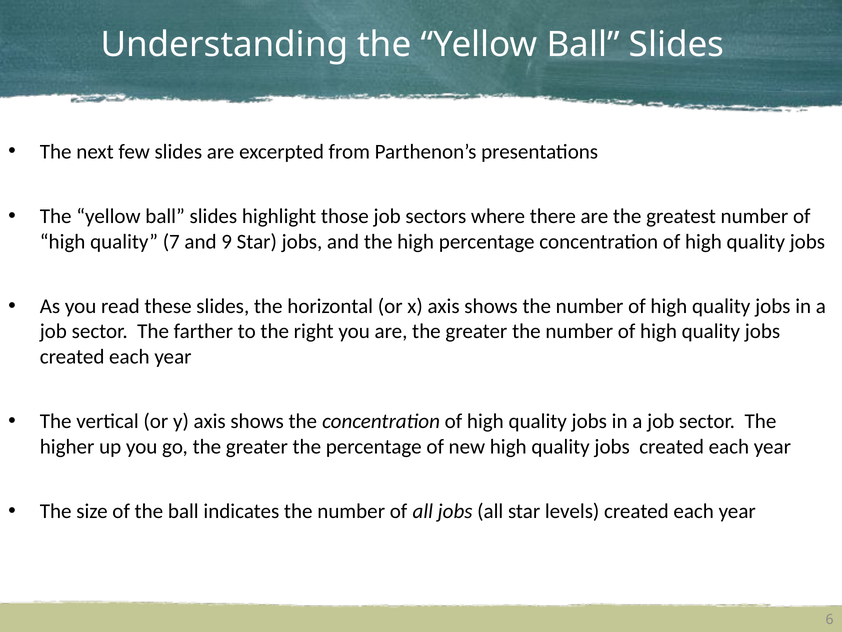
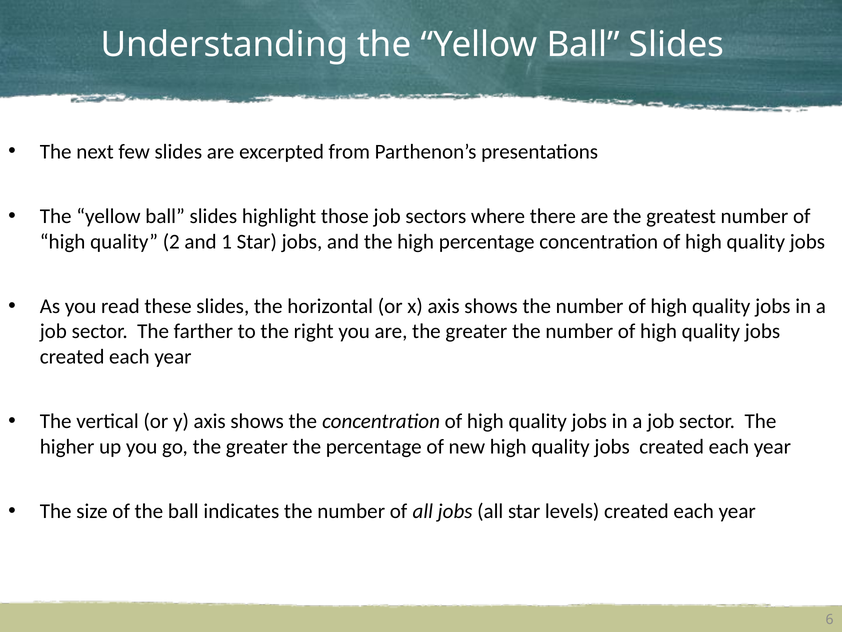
7: 7 -> 2
9: 9 -> 1
